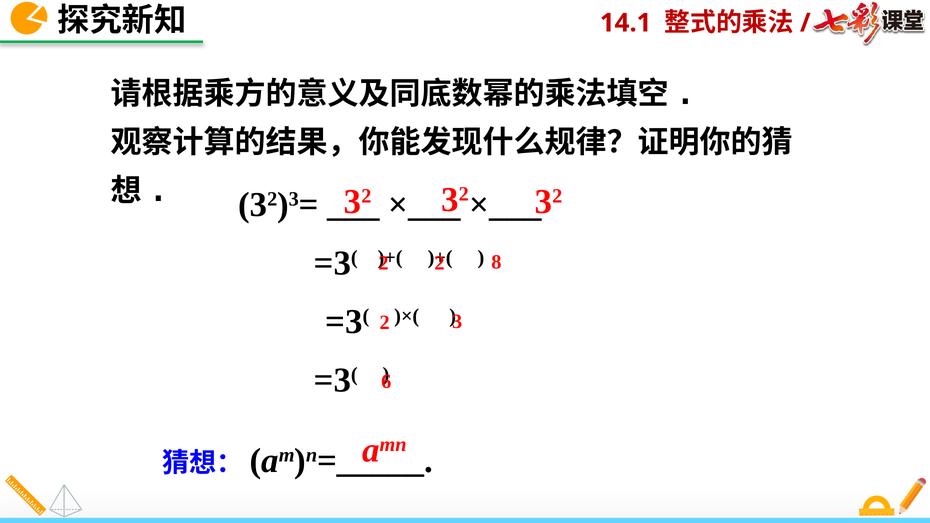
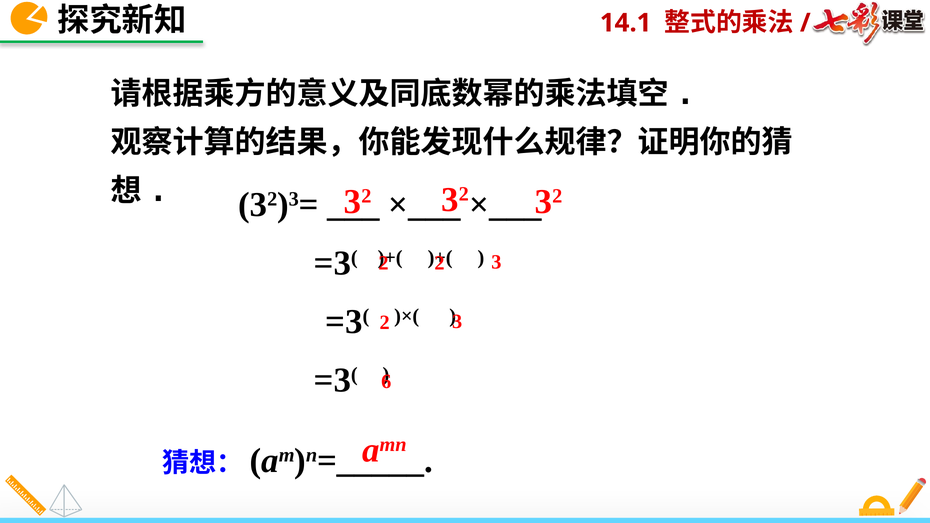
8 at (496, 262): 8 -> 3
